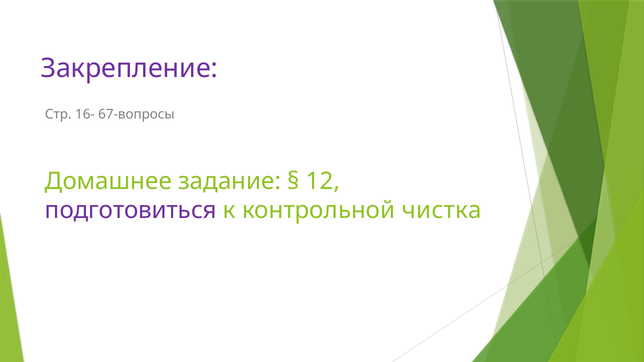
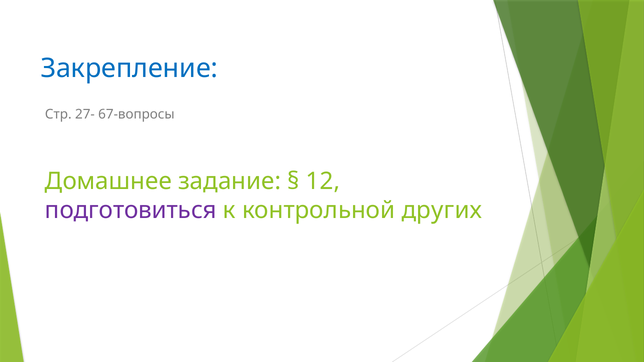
Закрепление colour: purple -> blue
16-: 16- -> 27-
чистка: чистка -> других
